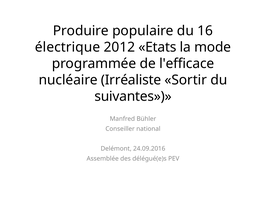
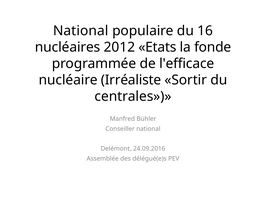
Produire at (81, 31): Produire -> National
électrique: électrique -> nucléaires
mode: mode -> fonde
suivantes: suivantes -> centrales
